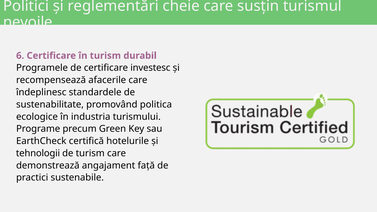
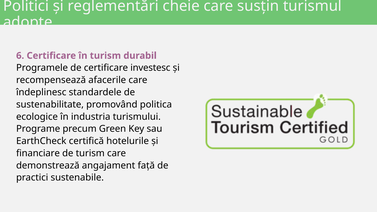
nevoile: nevoile -> adopte
tehnologii: tehnologii -> financiare
